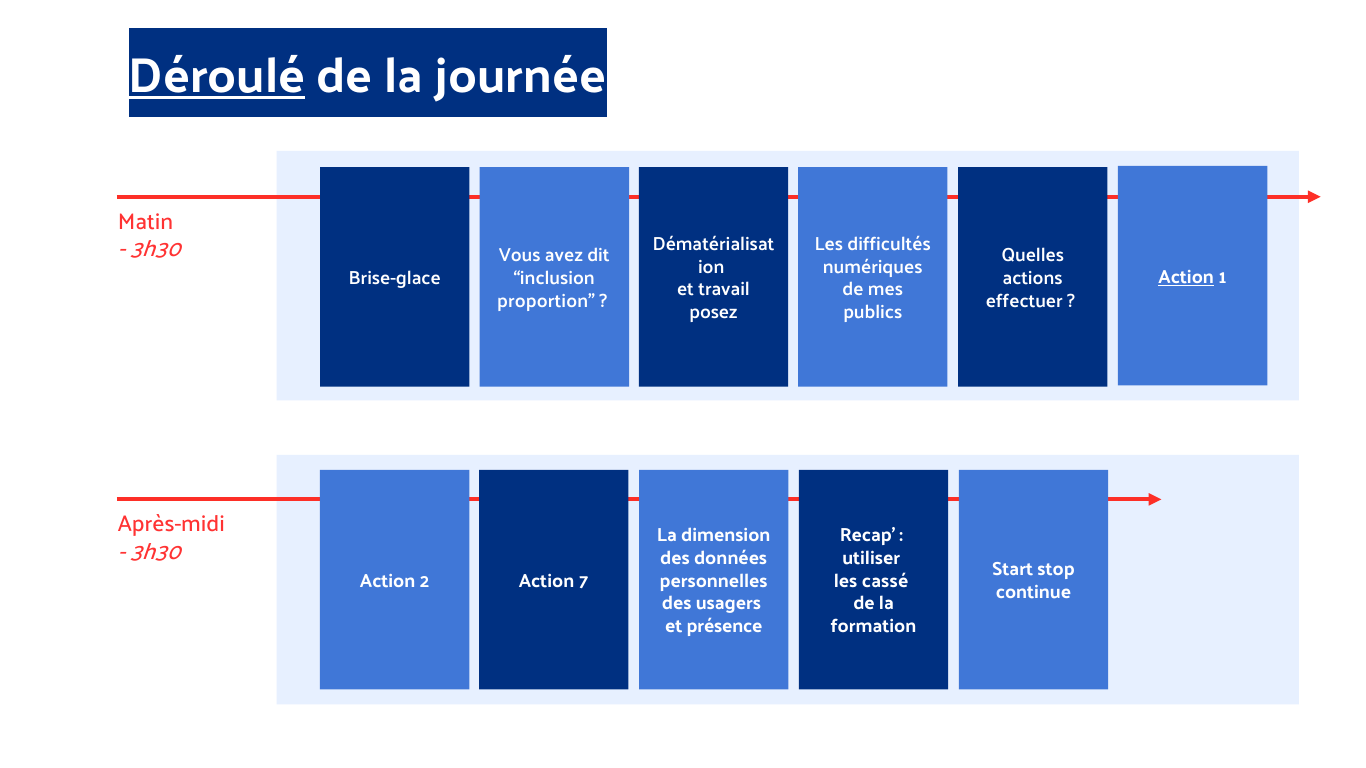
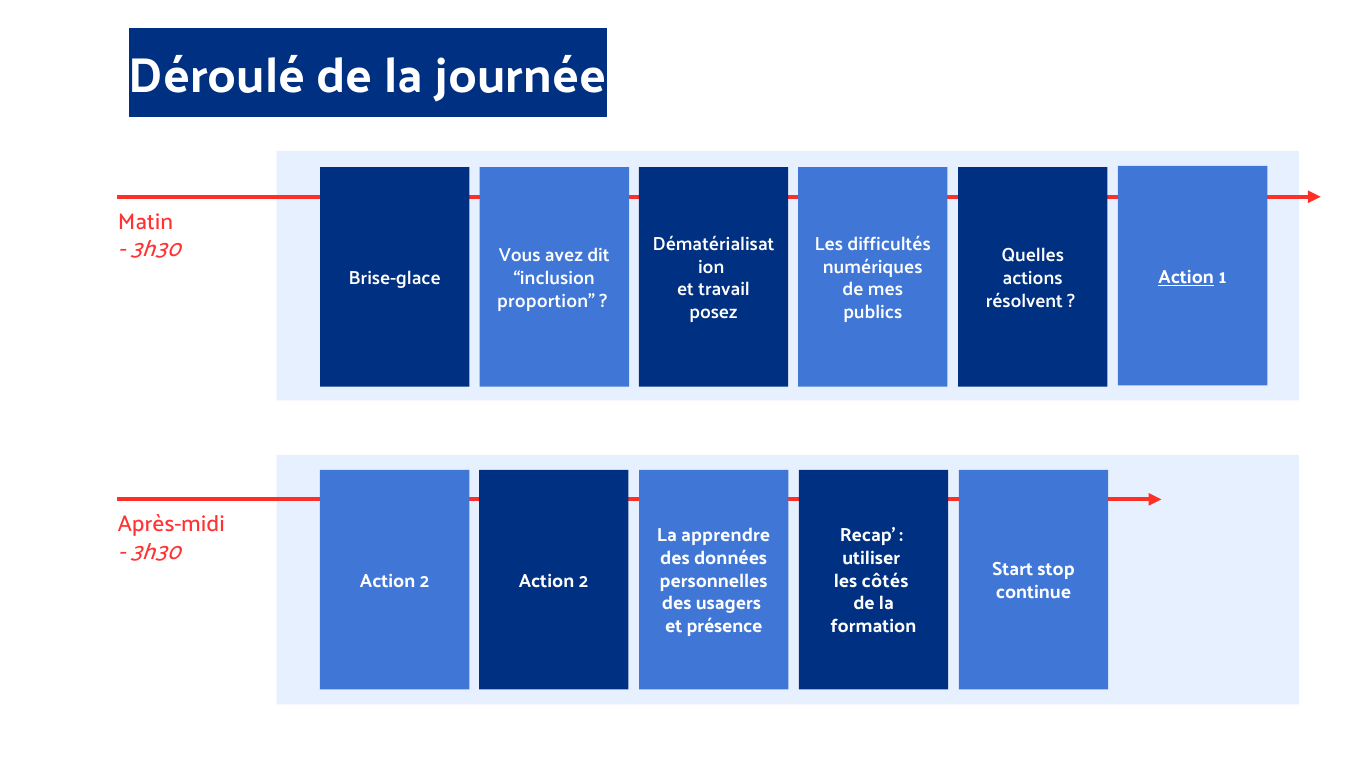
Déroulé underline: present -> none
effectuer: effectuer -> résolvent
dimension: dimension -> apprendre
2 Action 7: 7 -> 2
cassé: cassé -> côtés
